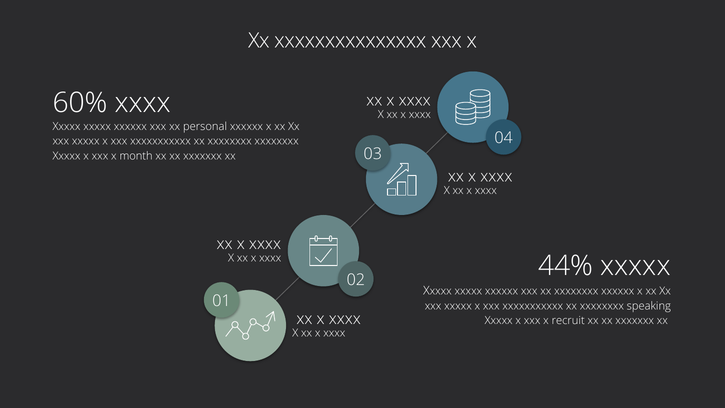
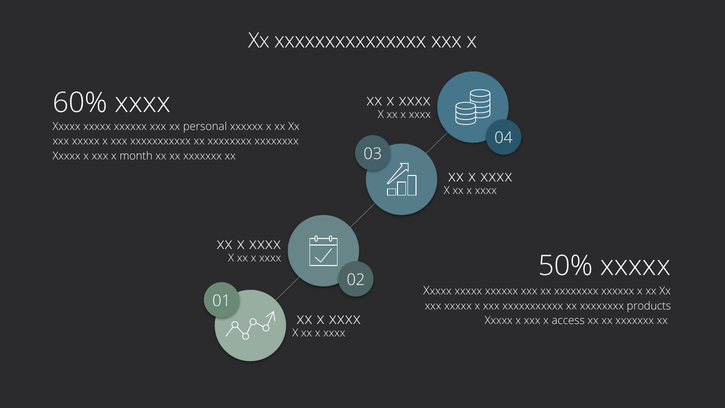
44%: 44% -> 50%
speaking: speaking -> products
recruit: recruit -> access
